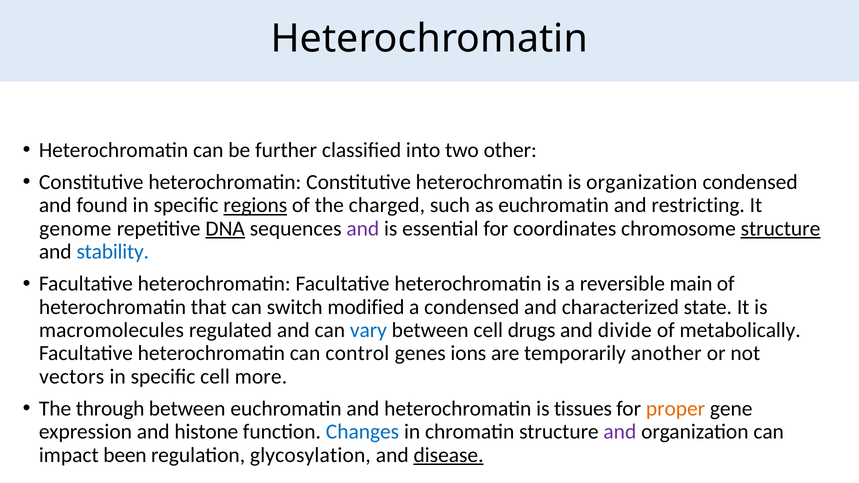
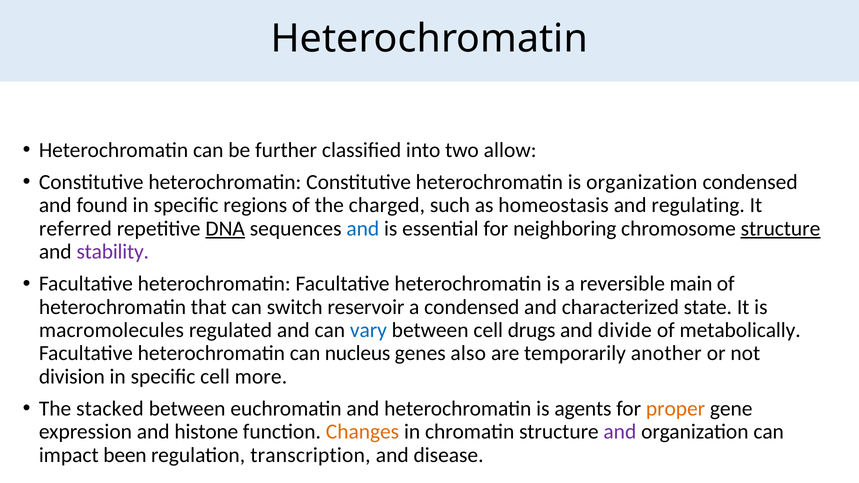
other: other -> allow
regions underline: present -> none
as euchromatin: euchromatin -> homeostasis
restricting: restricting -> regulating
genome: genome -> referred
and at (363, 229) colour: purple -> blue
coordinates: coordinates -> neighboring
stability colour: blue -> purple
modified: modified -> reservoir
control: control -> nucleus
ions: ions -> also
vectors: vectors -> division
through: through -> stacked
tissues: tissues -> agents
Changes colour: blue -> orange
glycosylation: glycosylation -> transcription
disease underline: present -> none
